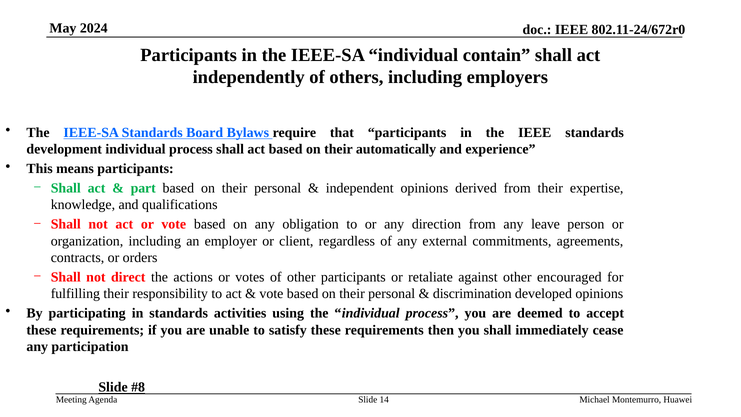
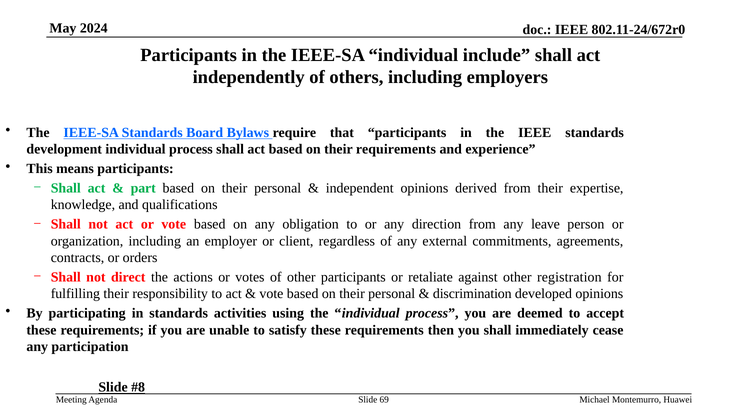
contain: contain -> include
their automatically: automatically -> requirements
encouraged: encouraged -> registration
14: 14 -> 69
